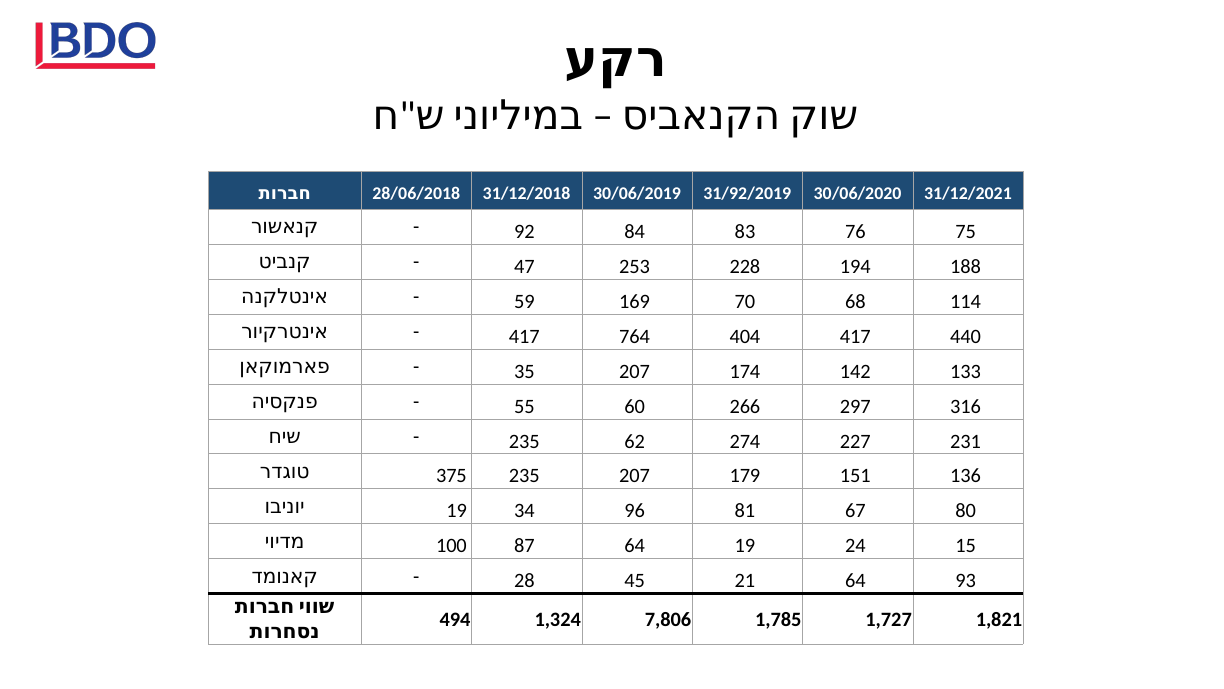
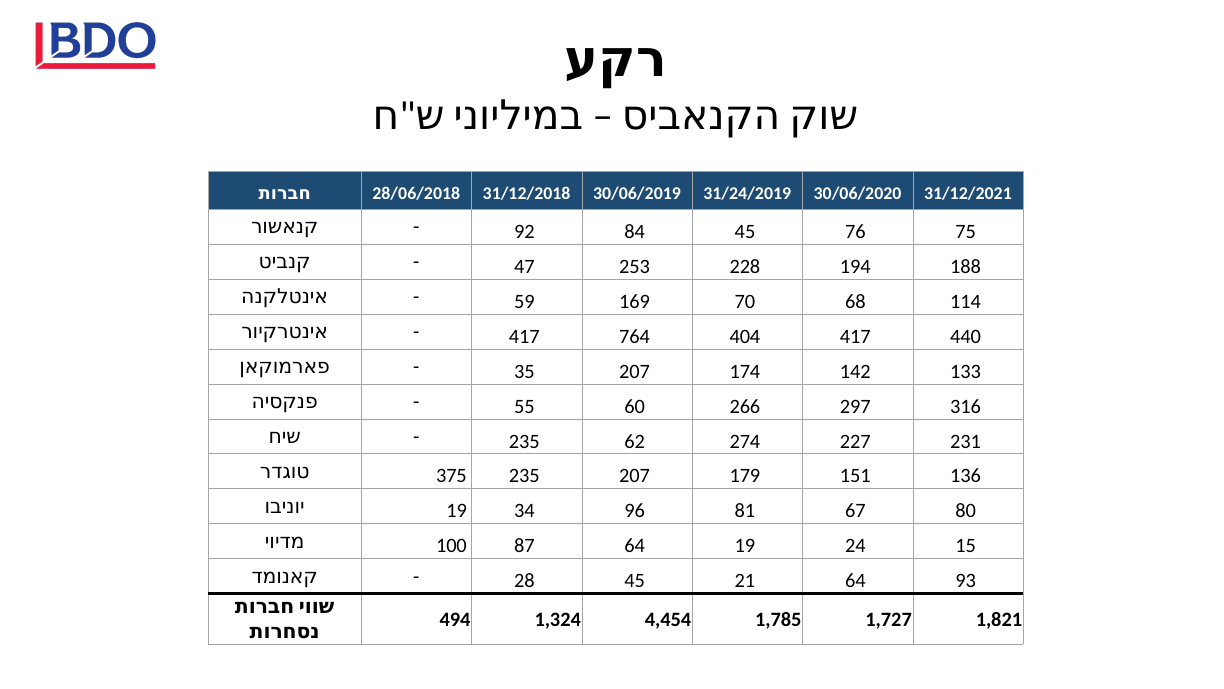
31/92/2019: 31/92/2019 -> 31/24/2019
84 83: 83 -> 45
7,806: 7,806 -> 4,454
